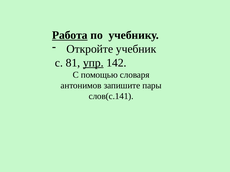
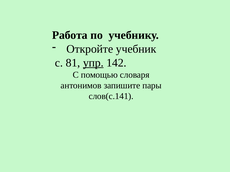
Работа underline: present -> none
